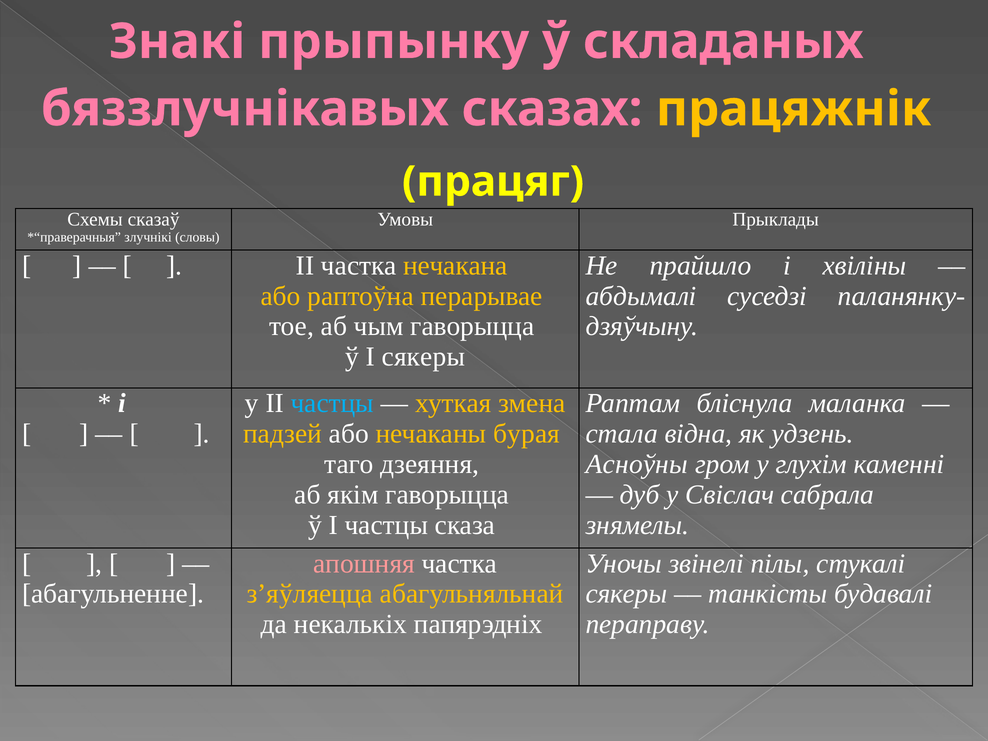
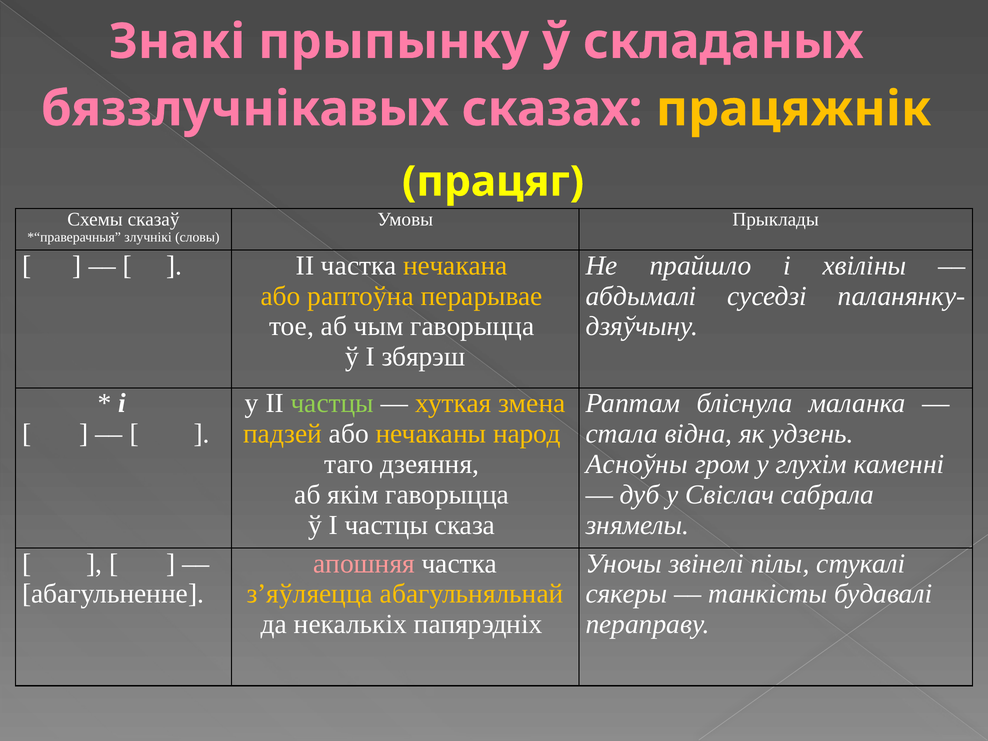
І сякеры: сякеры -> збярэш
частцы at (332, 403) colour: light blue -> light green
бурая: бурая -> народ
